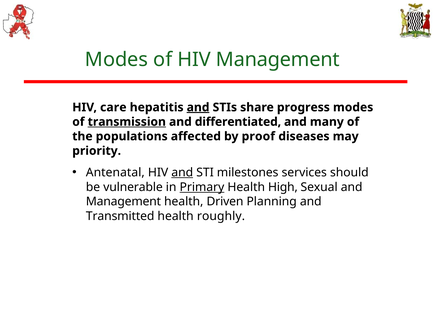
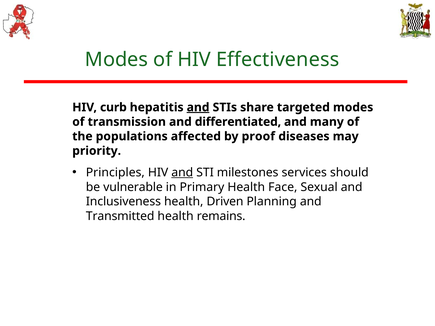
HIV Management: Management -> Effectiveness
care: care -> curb
progress: progress -> targeted
transmission underline: present -> none
Antenatal: Antenatal -> Principles
Primary underline: present -> none
High: High -> Face
Management at (123, 202): Management -> Inclusiveness
roughly: roughly -> remains
